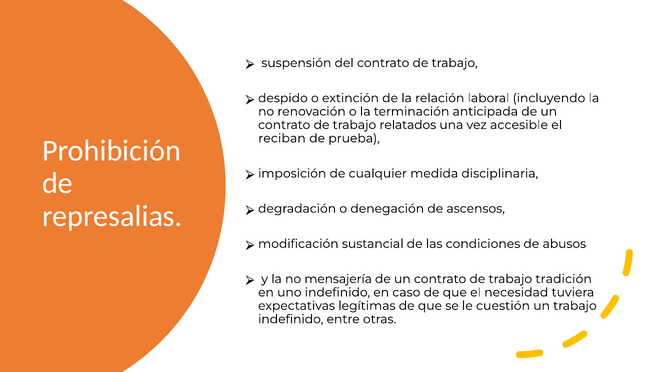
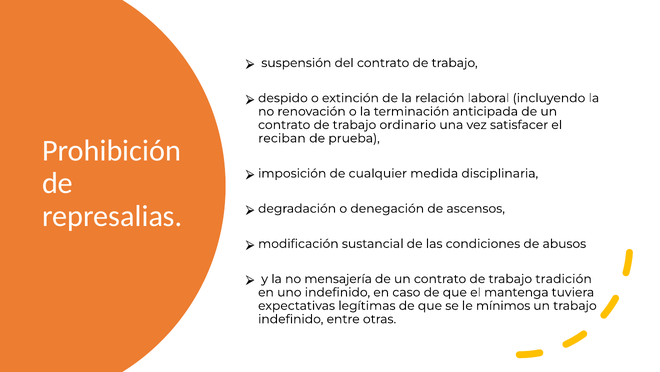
relatados: relatados -> ordinario
accesible: accesible -> satisfacer
necesidad: necesidad -> mantenga
cuestión: cuestión -> mínimos
